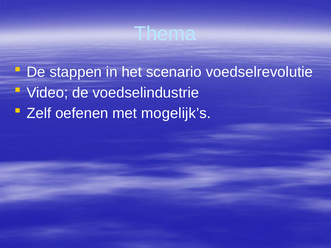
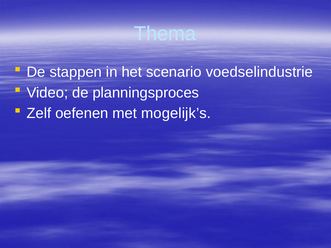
voedselrevolutie: voedselrevolutie -> voedselindustrie
voedselindustrie: voedselindustrie -> planningsproces
